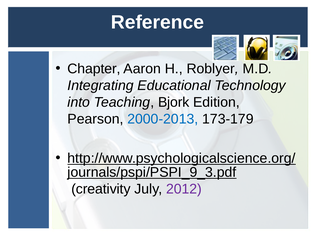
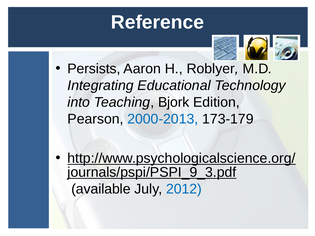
Chapter: Chapter -> Persists
creativity: creativity -> available
2012 colour: purple -> blue
